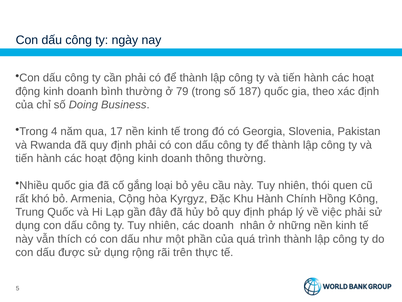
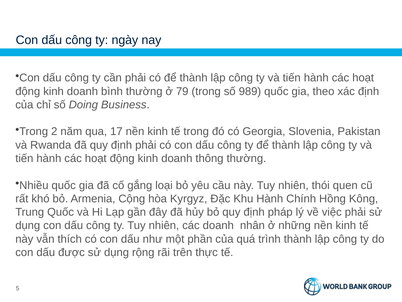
187: 187 -> 989
4: 4 -> 2
